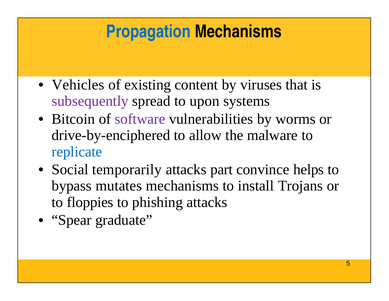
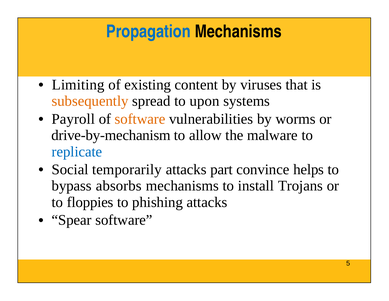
Vehicles: Vehicles -> Limiting
subsequently colour: purple -> orange
Bitcoin: Bitcoin -> Payroll
software at (140, 119) colour: purple -> orange
drive-by-enciphered: drive-by-enciphered -> drive-by-mechanism
mutates: mutates -> absorbs
Spear graduate: graduate -> software
